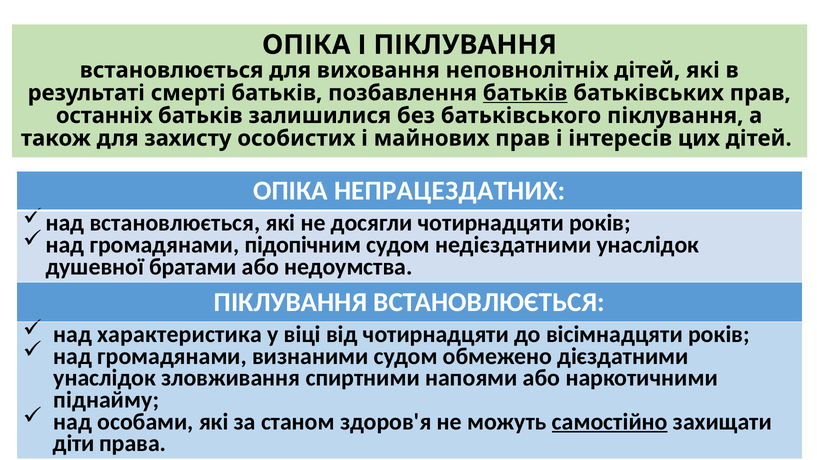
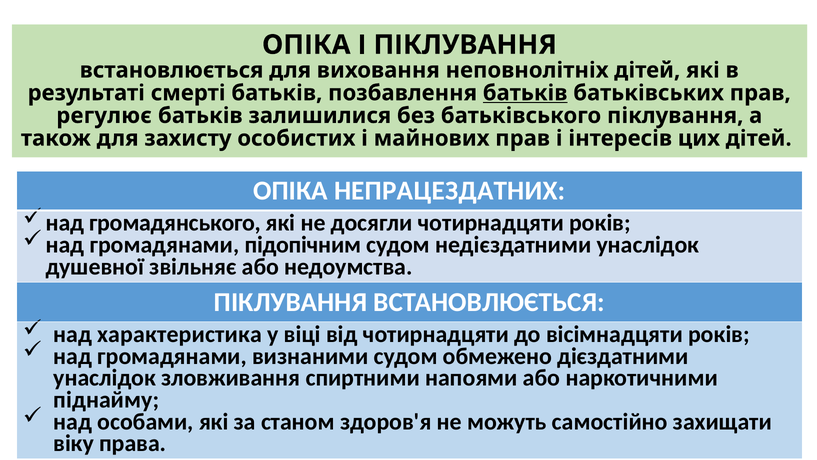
останніх: останніх -> регулює
над встановлюється: встановлюється -> громадянського
братами: братами -> звільняє
самостійно underline: present -> none
діти: діти -> віку
